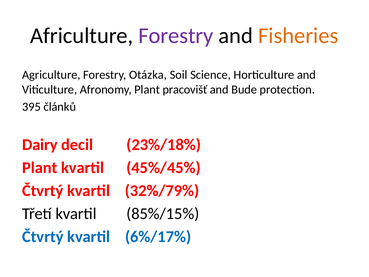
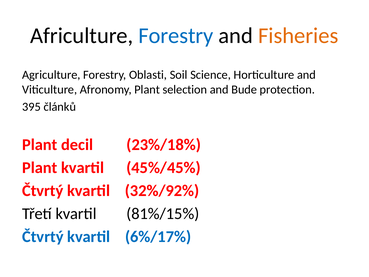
Forestry at (176, 36) colour: purple -> blue
Otázka: Otázka -> Oblasti
pracovišť: pracovišť -> selection
Dairy at (40, 145): Dairy -> Plant
32%/79%: 32%/79% -> 32%/92%
85%/15%: 85%/15% -> 81%/15%
